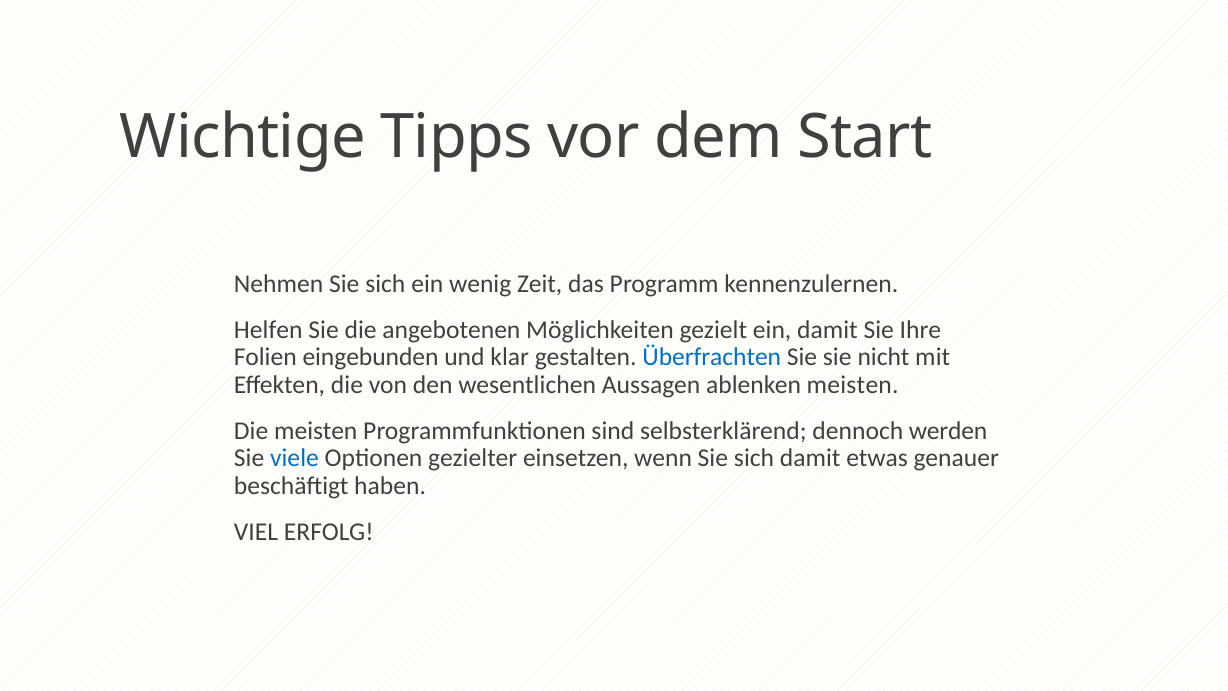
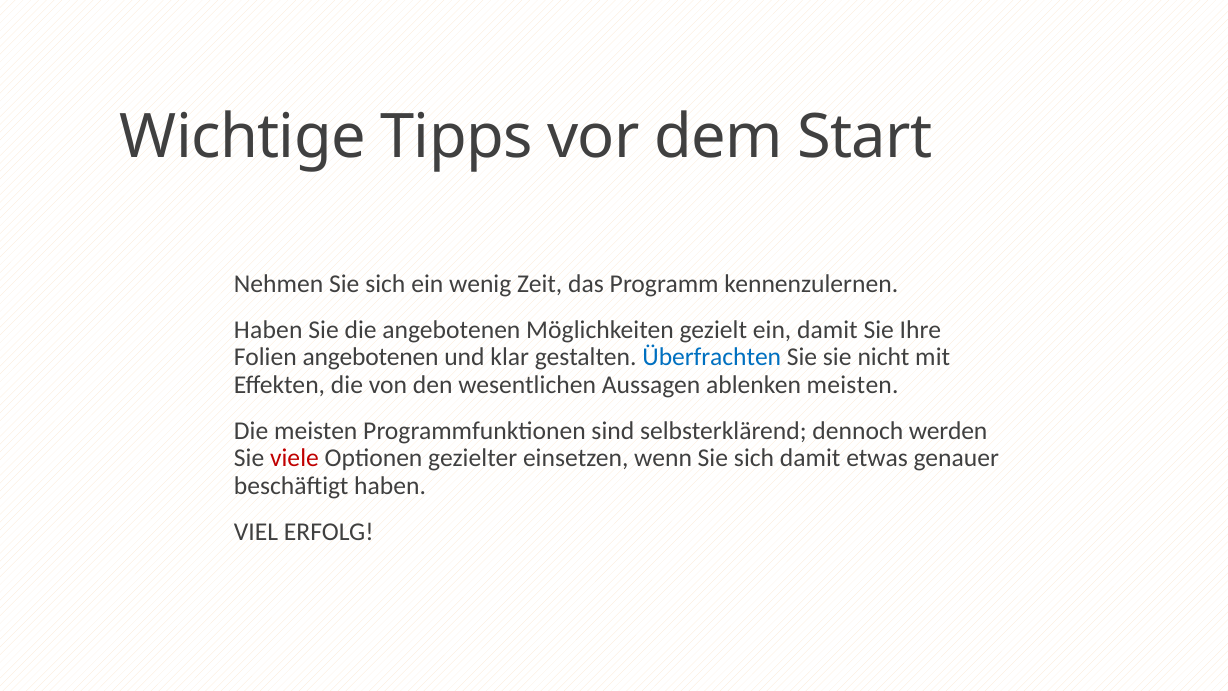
Helfen at (268, 330): Helfen -> Haben
Folien eingebunden: eingebunden -> angebotenen
viele colour: blue -> red
